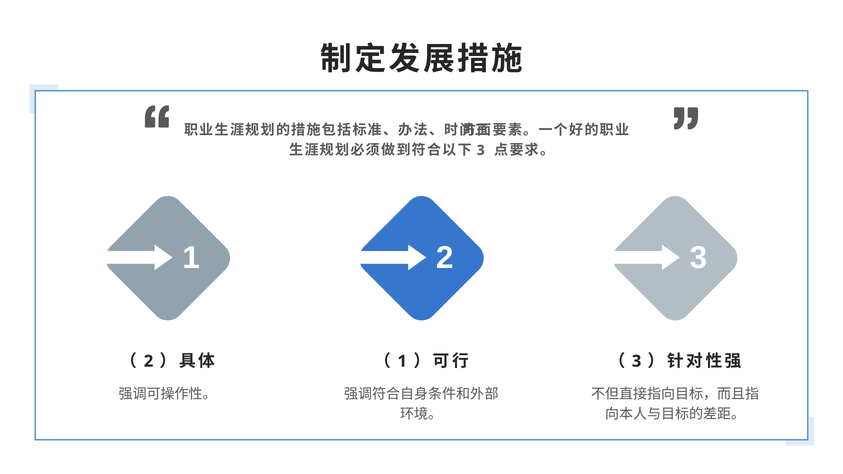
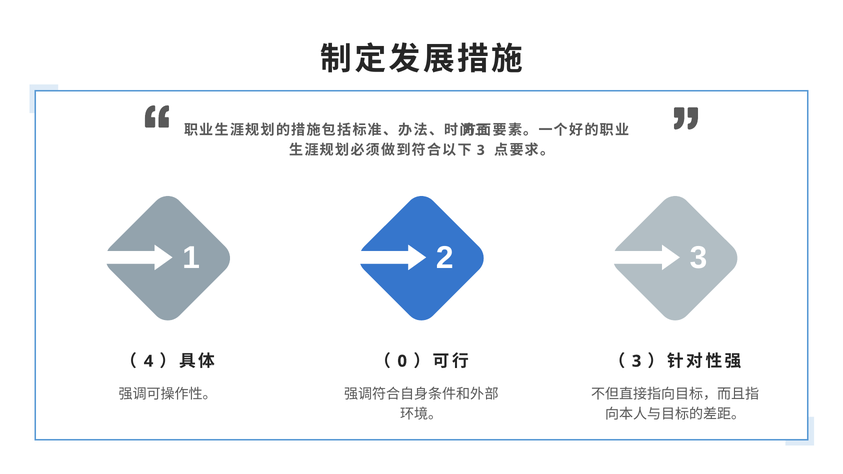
2 at (149, 361): 2 -> 4
1 at (402, 361): 1 -> 0
